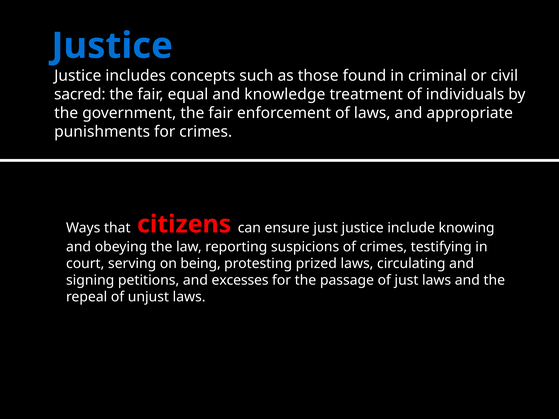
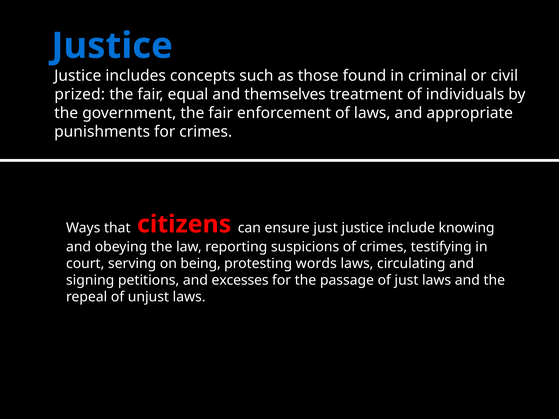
sacred: sacred -> prized
knowledge: knowledge -> themselves
prized: prized -> words
